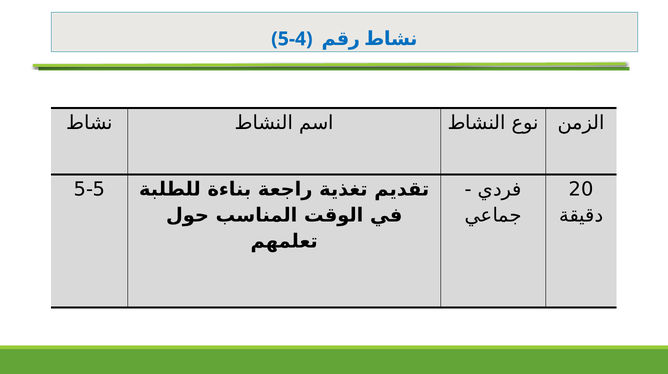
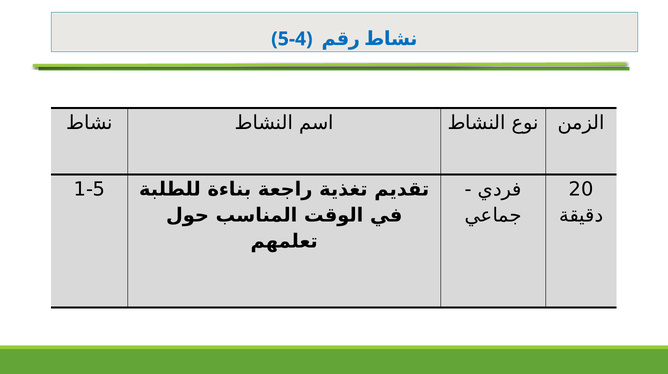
5-5: 5-5 -> 1-5
